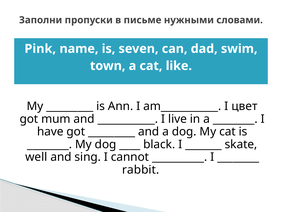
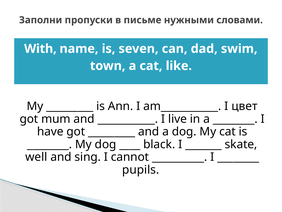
Pink: Pink -> With
rabbit: rabbit -> pupils
